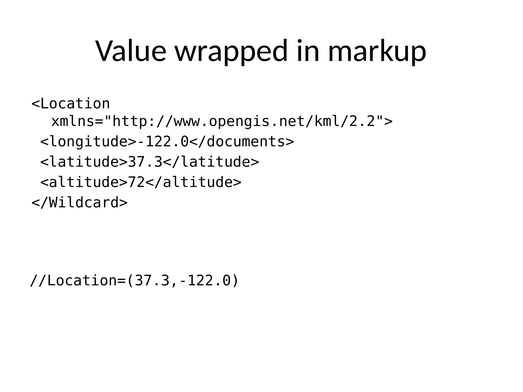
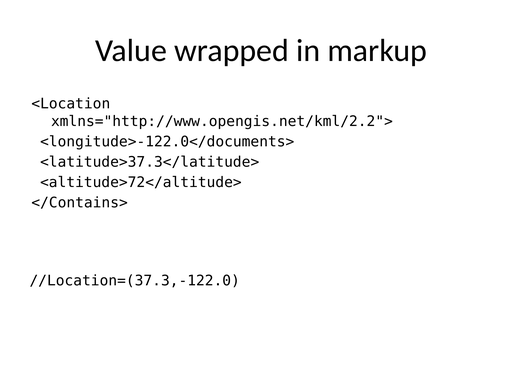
</Wildcard>: </Wildcard> -> </Contains>
